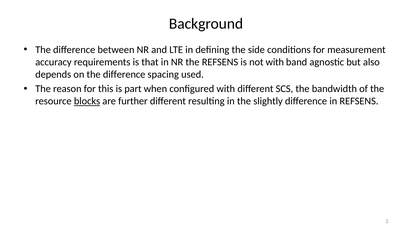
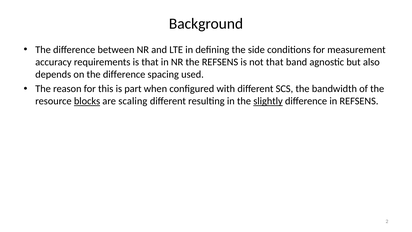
not with: with -> that
further: further -> scaling
slightly underline: none -> present
